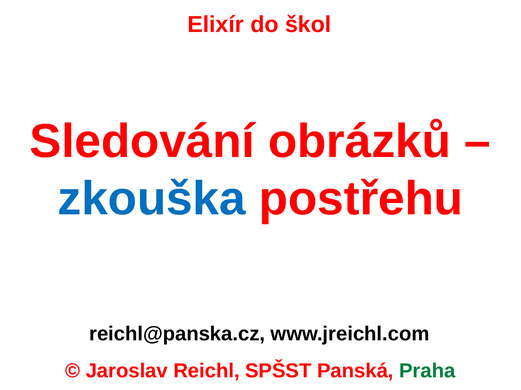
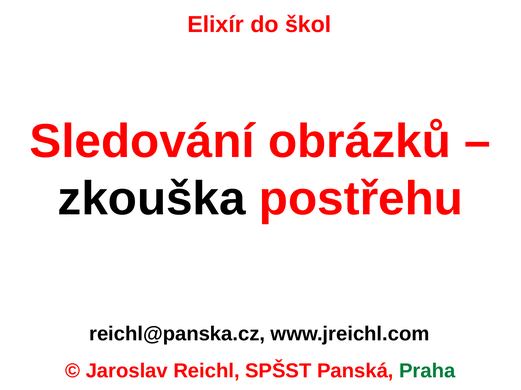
zkouška colour: blue -> black
